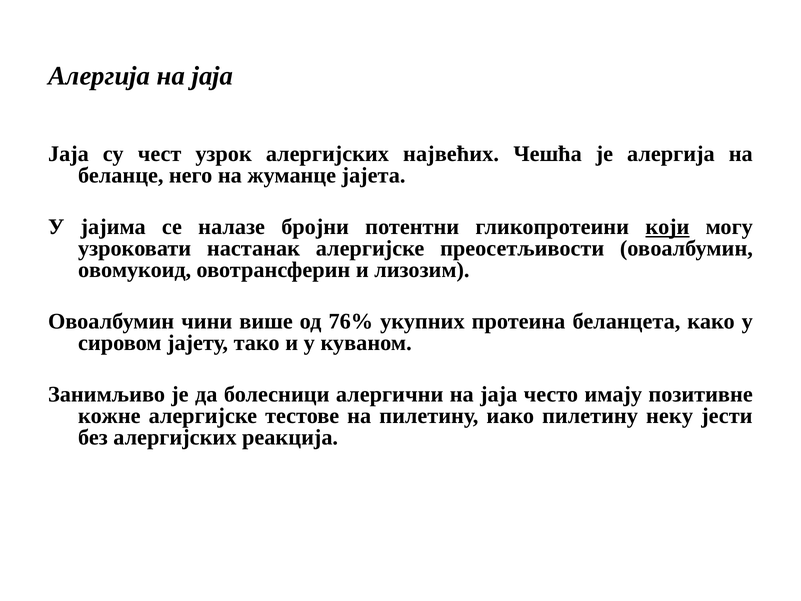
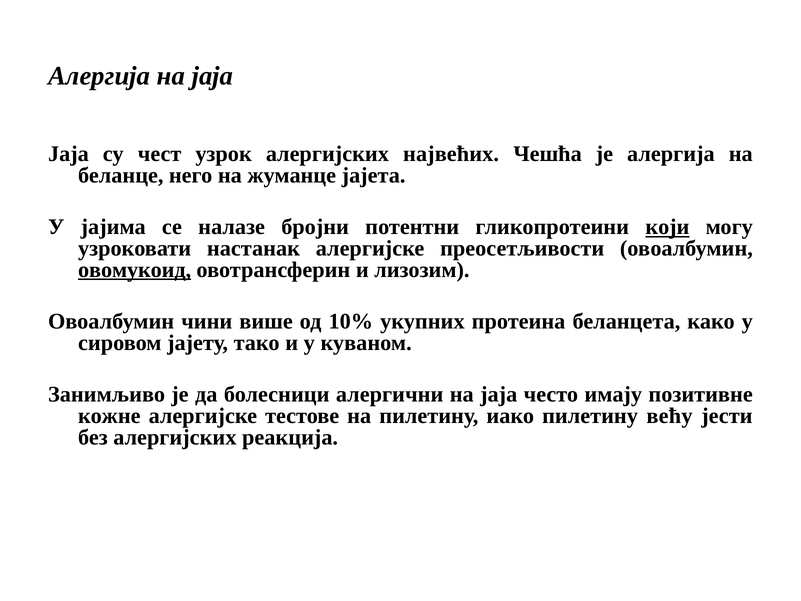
овомукоид underline: none -> present
76%: 76% -> 10%
неку: неку -> већу
